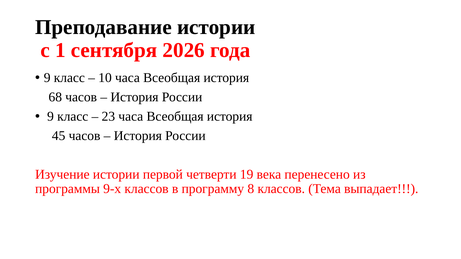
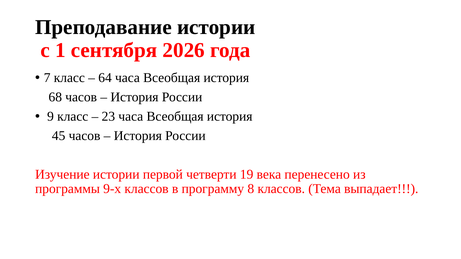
9 at (47, 78): 9 -> 7
10: 10 -> 64
